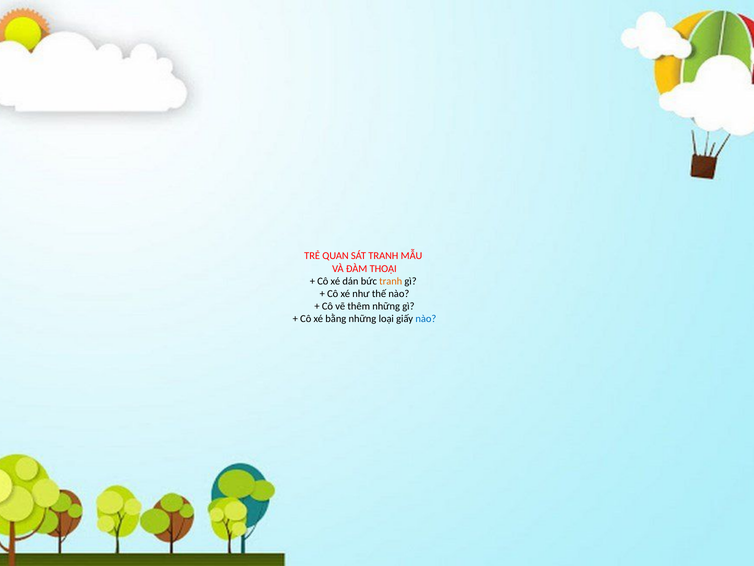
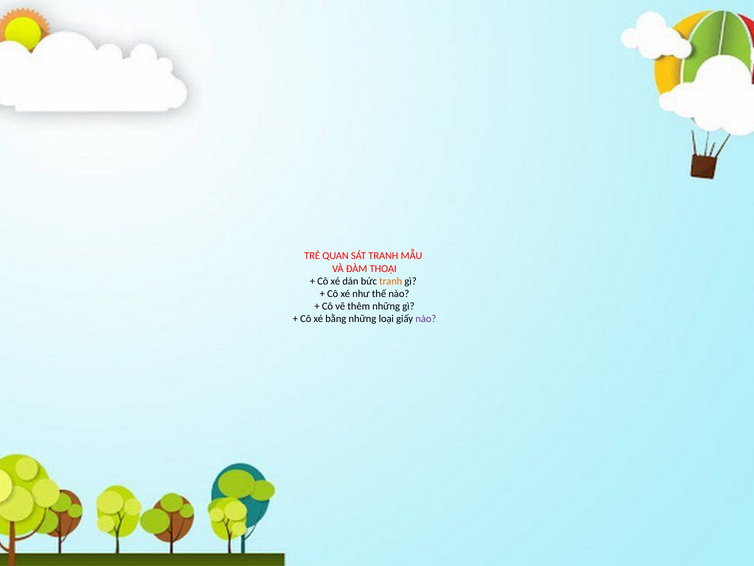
nào at (426, 319) colour: blue -> purple
